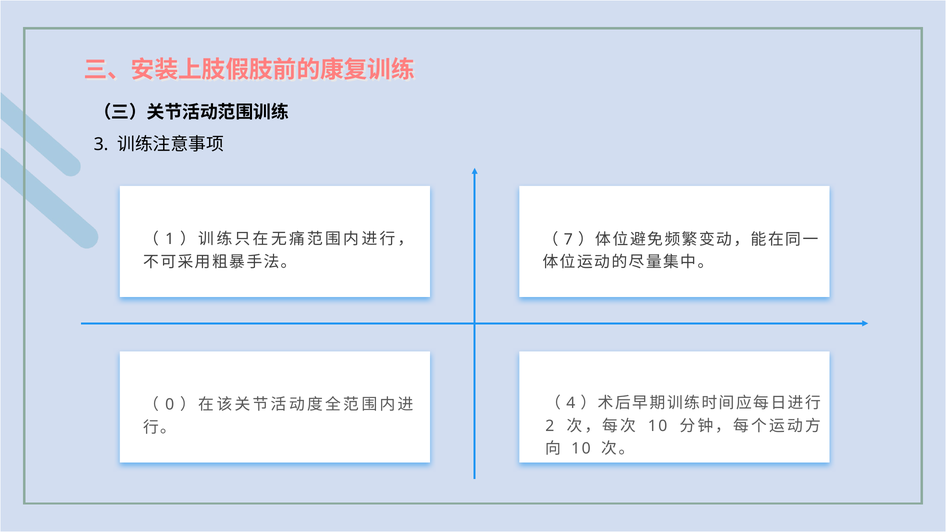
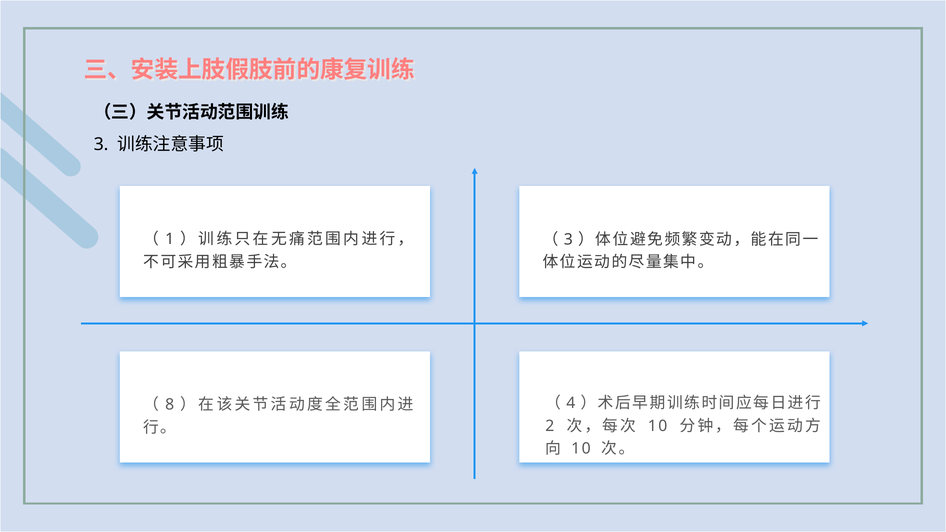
7 at (568, 239): 7 -> 3
0: 0 -> 8
